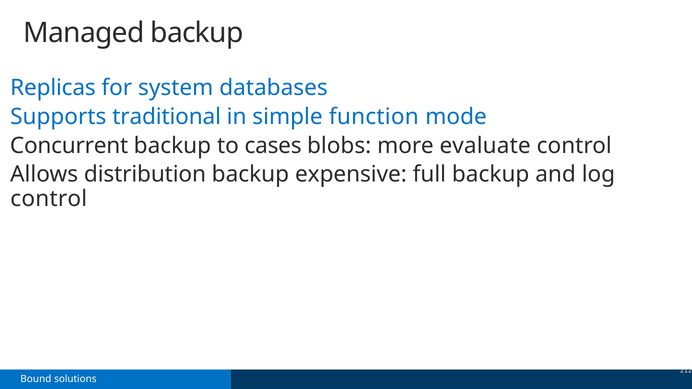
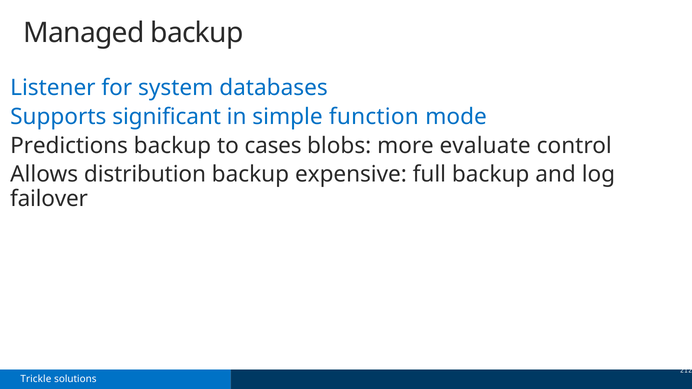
Replicas: Replicas -> Listener
traditional: traditional -> significant
Concurrent: Concurrent -> Predictions
control at (49, 199): control -> failover
Bound: Bound -> Trickle
